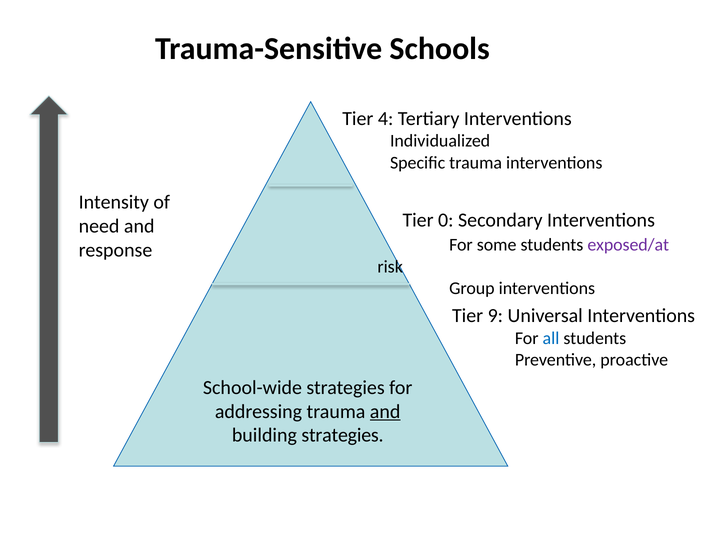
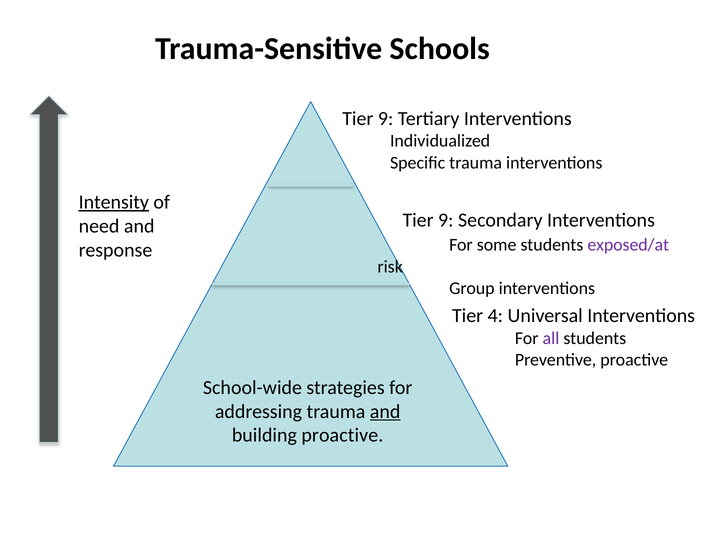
4 at (386, 118): 4 -> 9
Intensity underline: none -> present
0 at (446, 220): 0 -> 9
9: 9 -> 4
all colour: blue -> purple
building strategies: strategies -> proactive
